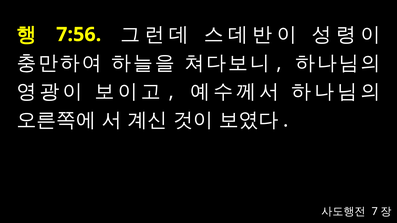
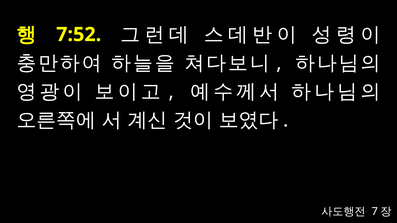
7:56: 7:56 -> 7:52
